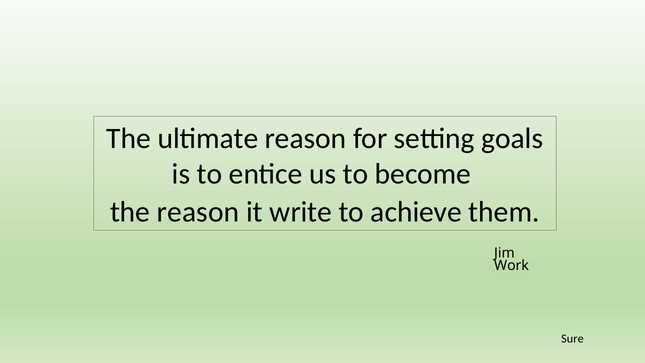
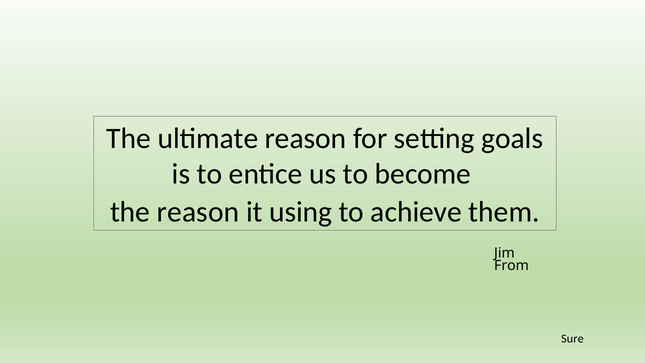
write: write -> using
Work: Work -> From
